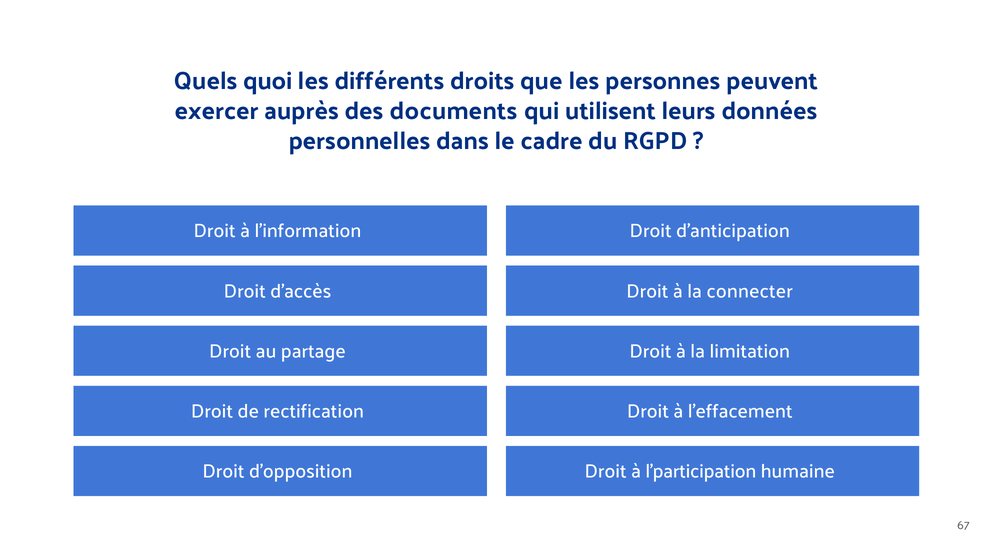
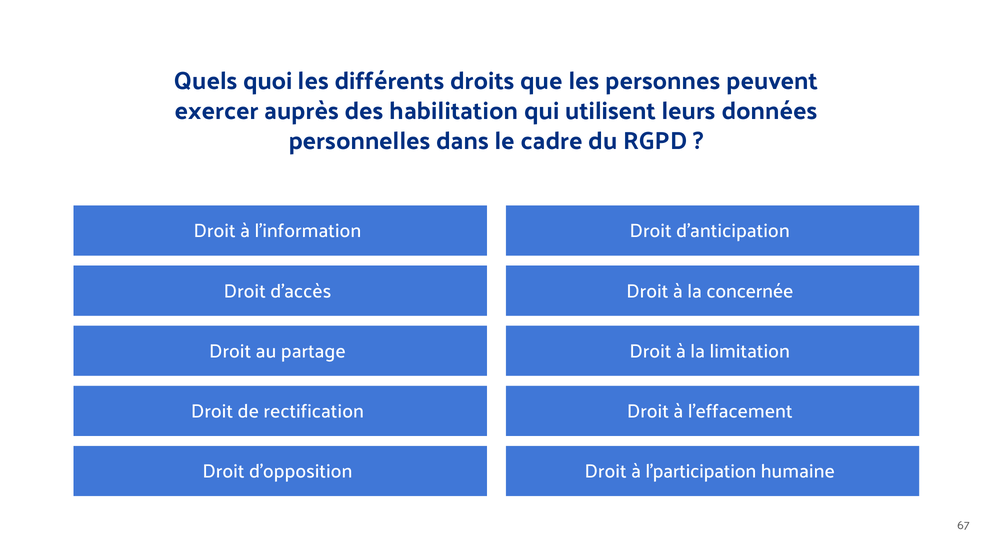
documents: documents -> habilitation
connecter: connecter -> concernée
